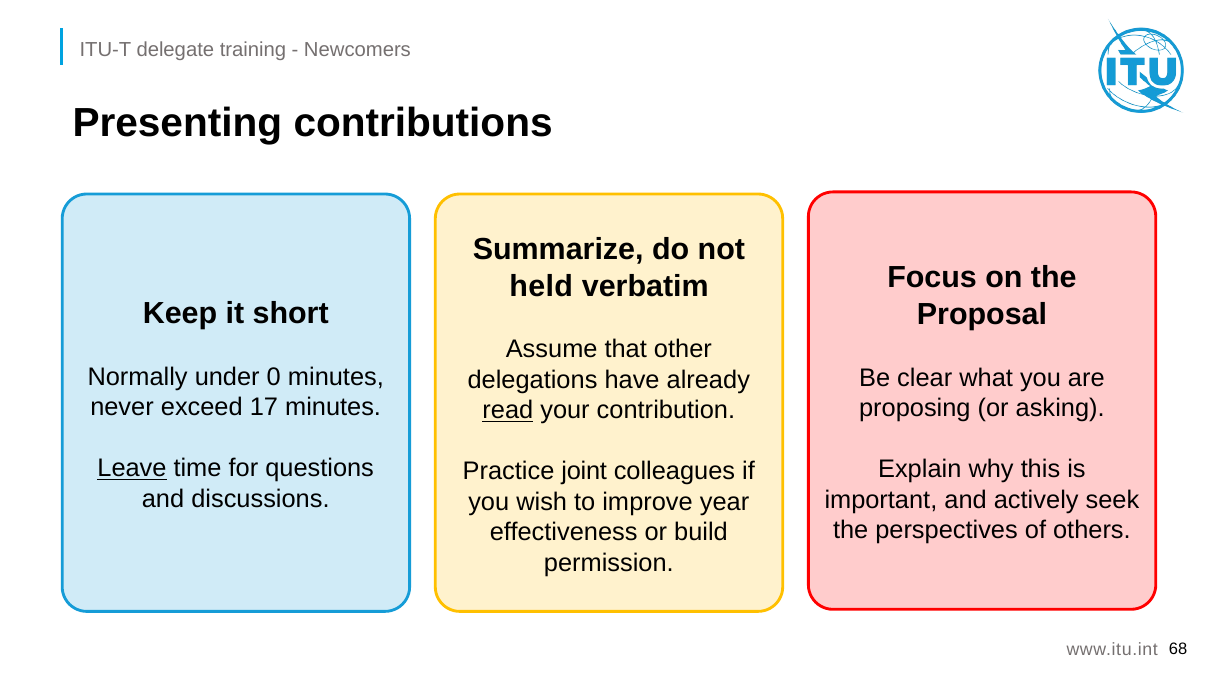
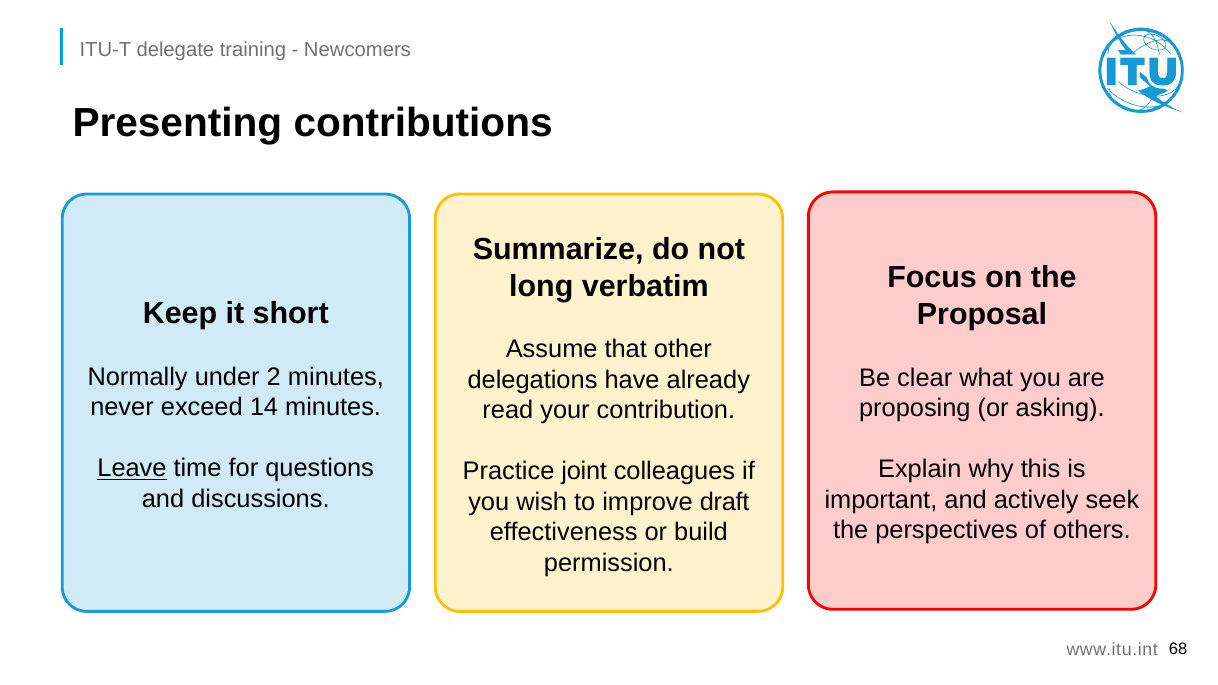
held: held -> long
0: 0 -> 2
17: 17 -> 14
read underline: present -> none
year: year -> draft
